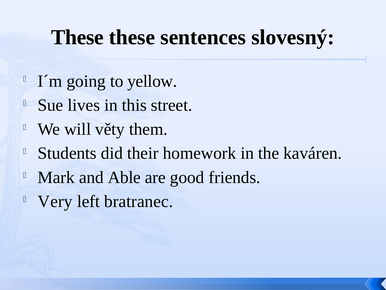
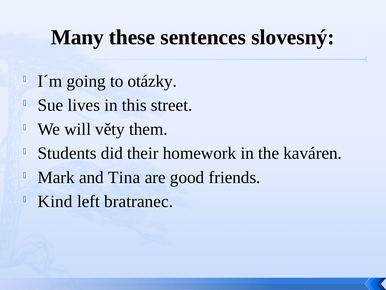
These at (77, 37): These -> Many
yellow: yellow -> otázky
Able: Able -> Tina
Very: Very -> Kind
